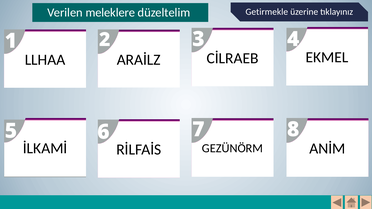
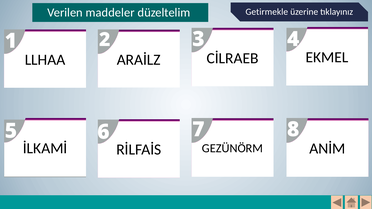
meleklere: meleklere -> maddeler
